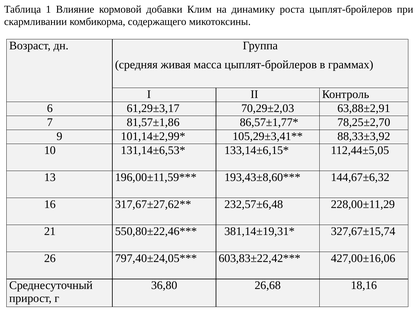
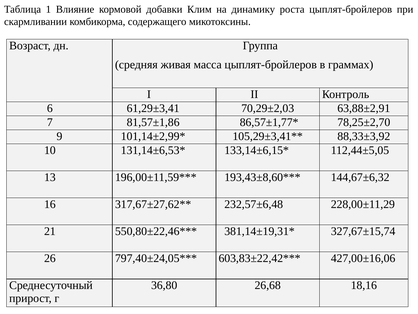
61,29±3,17: 61,29±3,17 -> 61,29±3,41
